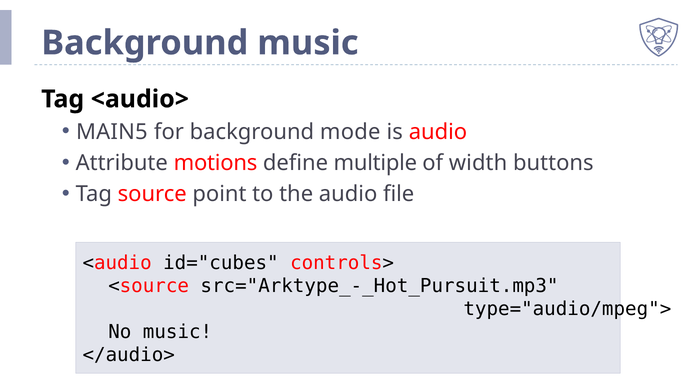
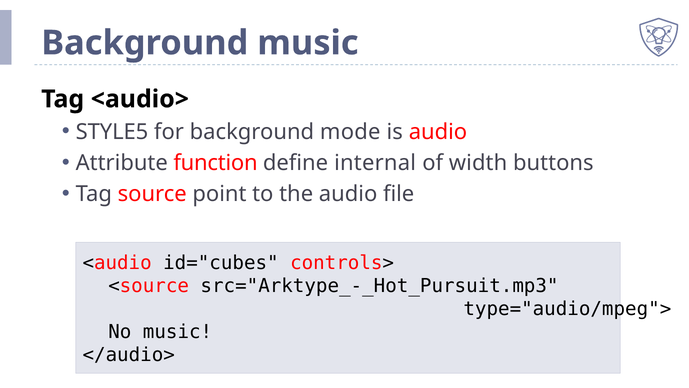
MAIN5: MAIN5 -> STYLE5
motions: motions -> function
multiple: multiple -> internal
